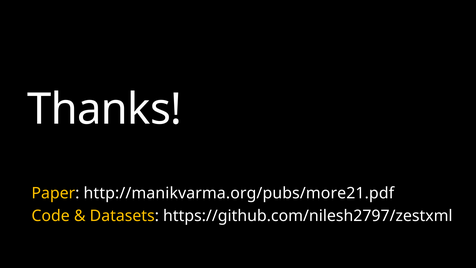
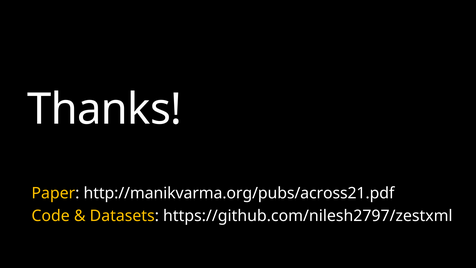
http://manikvarma.org/pubs/more21.pdf: http://manikvarma.org/pubs/more21.pdf -> http://manikvarma.org/pubs/across21.pdf
